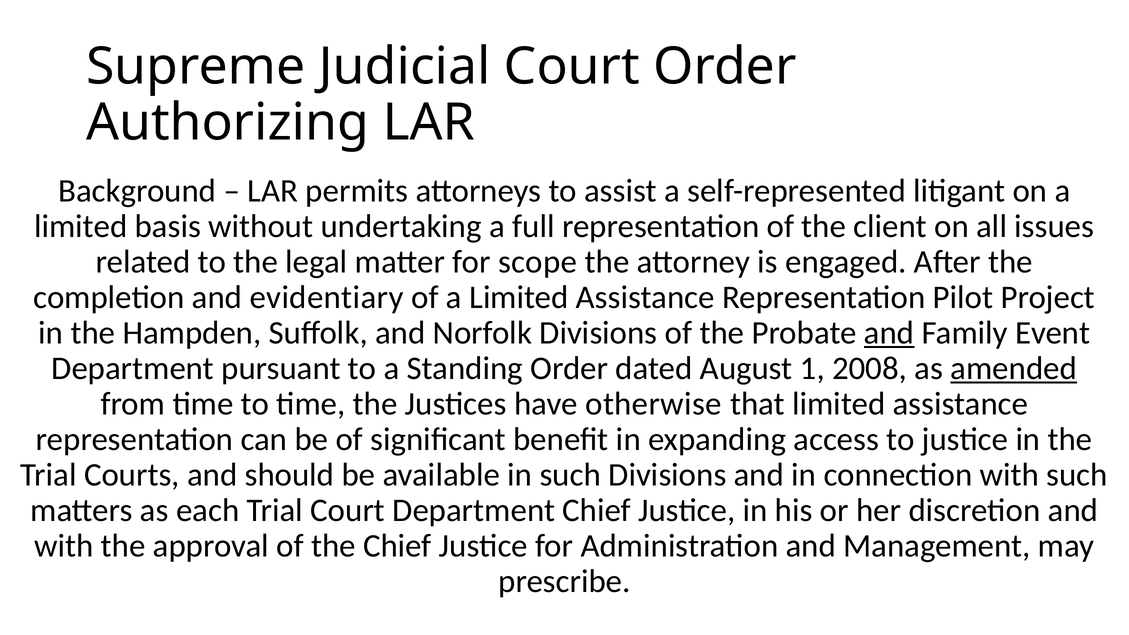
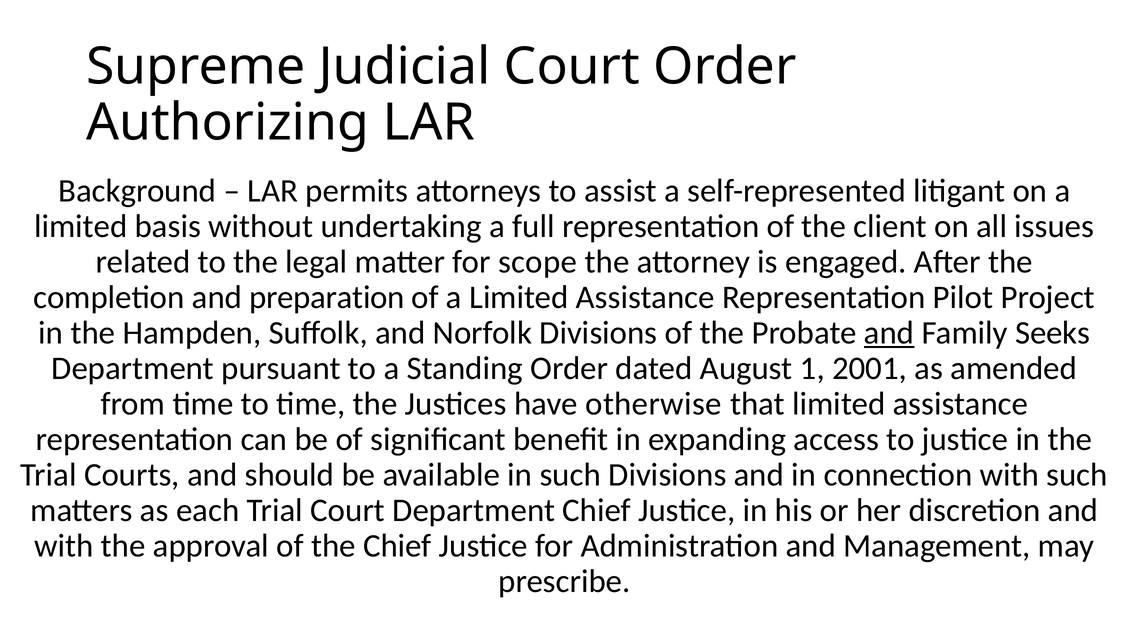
evidentiary: evidentiary -> preparation
Event: Event -> Seeks
2008: 2008 -> 2001
amended underline: present -> none
